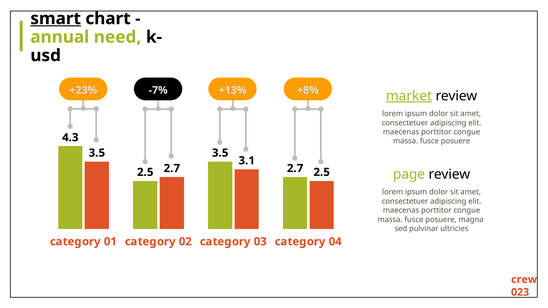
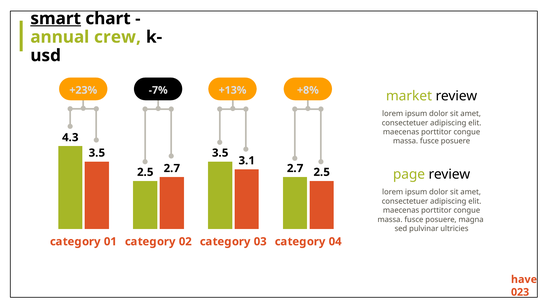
need: need -> crew
market underline: present -> none
crew: crew -> have
